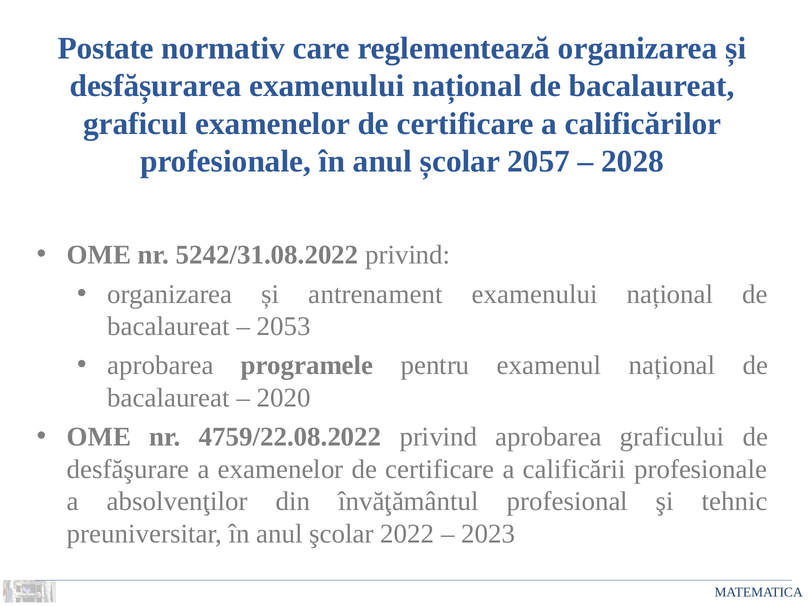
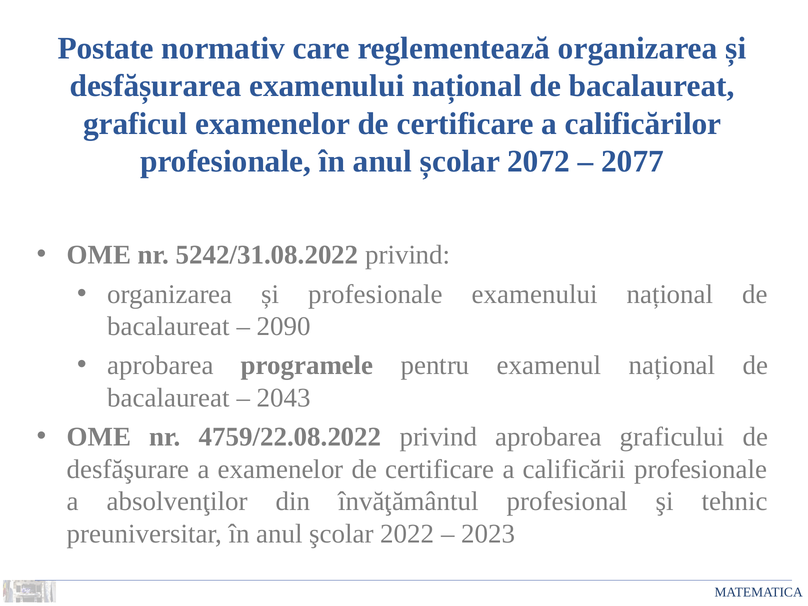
2057: 2057 -> 2072
2028: 2028 -> 2077
și antrenament: antrenament -> profesionale
2053: 2053 -> 2090
2020: 2020 -> 2043
